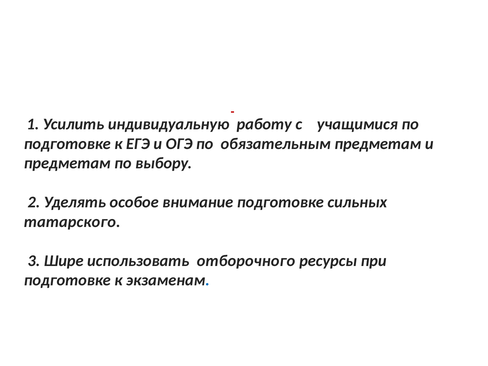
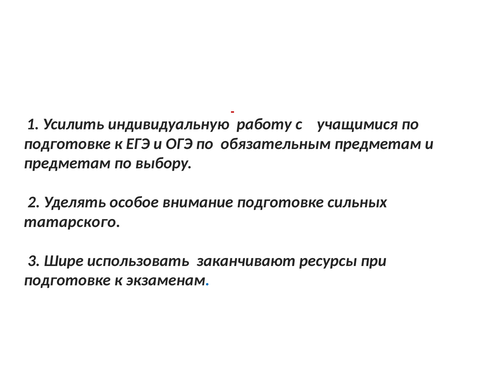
отборочного: отборочного -> заканчивают
